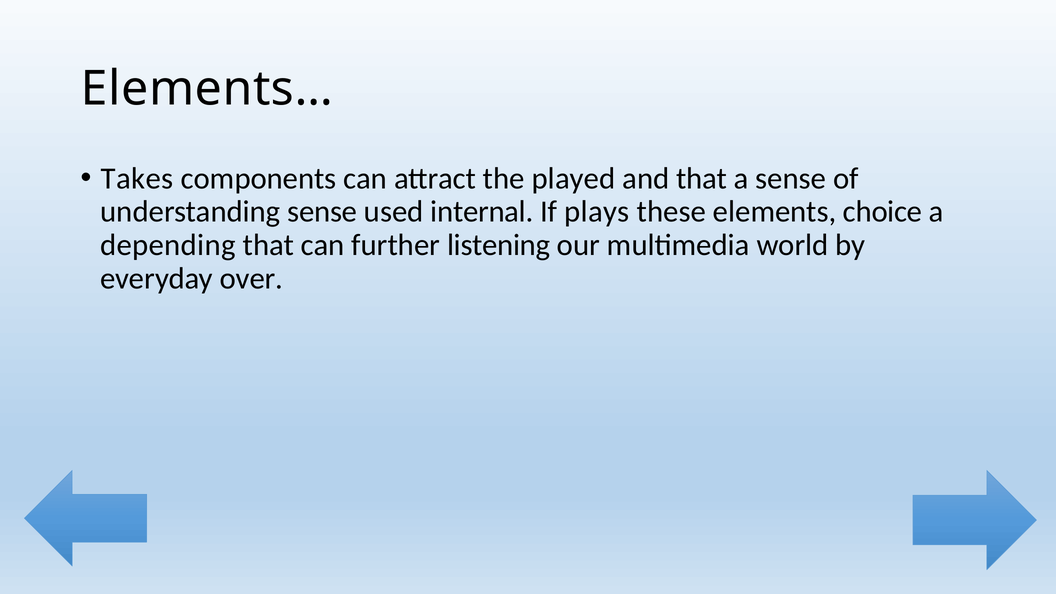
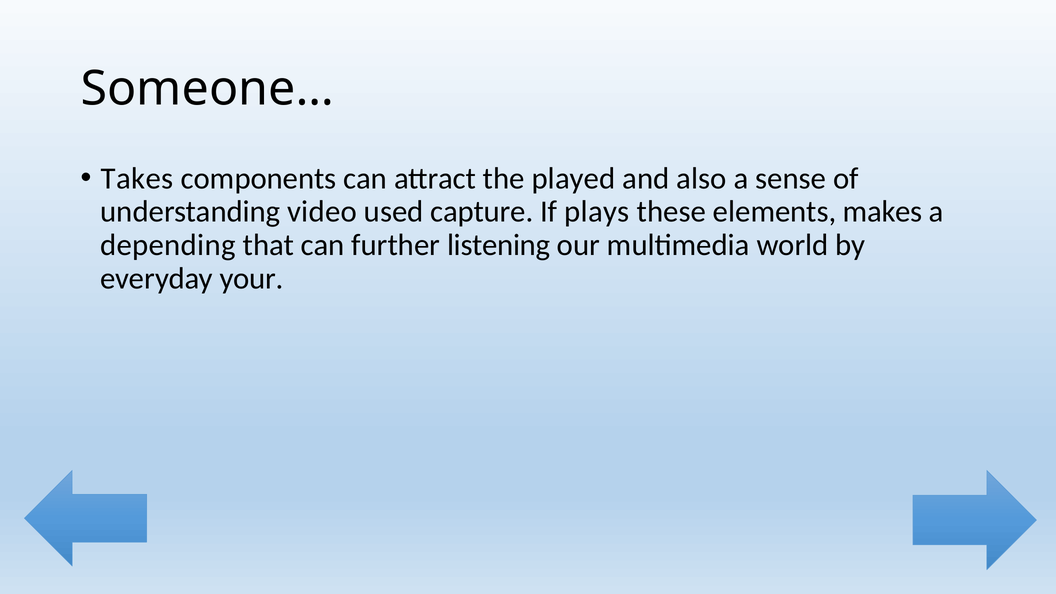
Elements…: Elements… -> Someone…
and that: that -> also
understanding sense: sense -> video
internal: internal -> capture
choice: choice -> makes
over: over -> your
